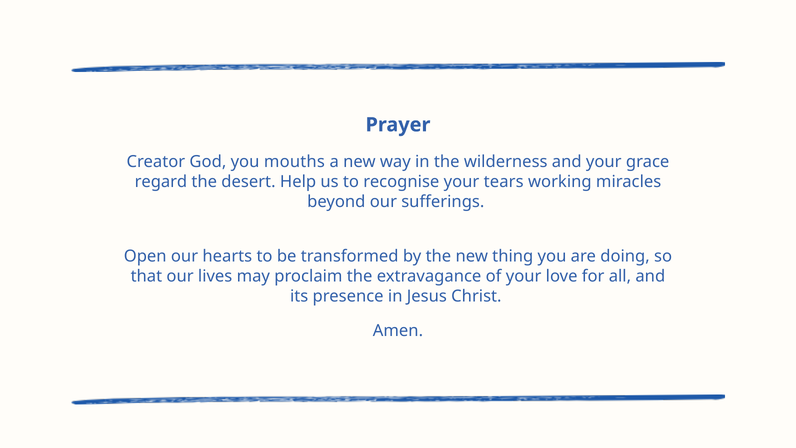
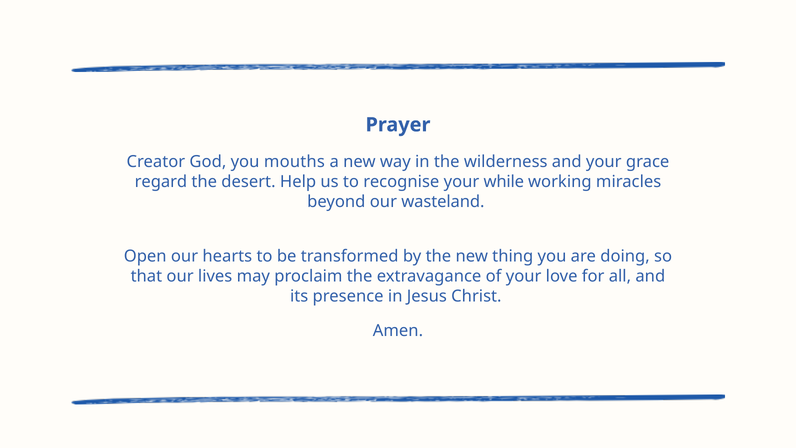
tears: tears -> while
sufferings: sufferings -> wasteland
